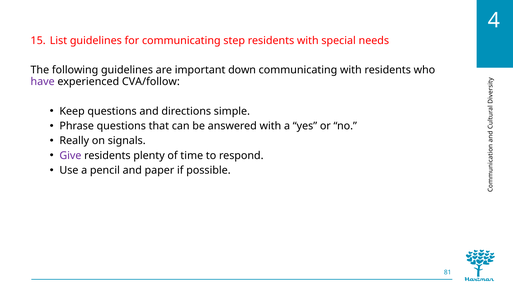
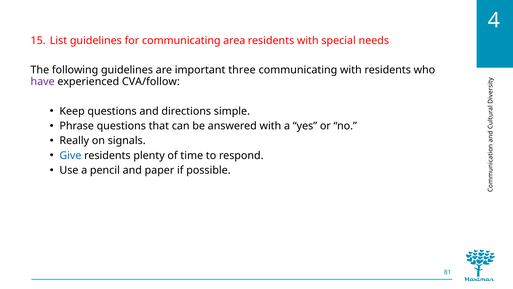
step: step -> area
down: down -> three
Give colour: purple -> blue
